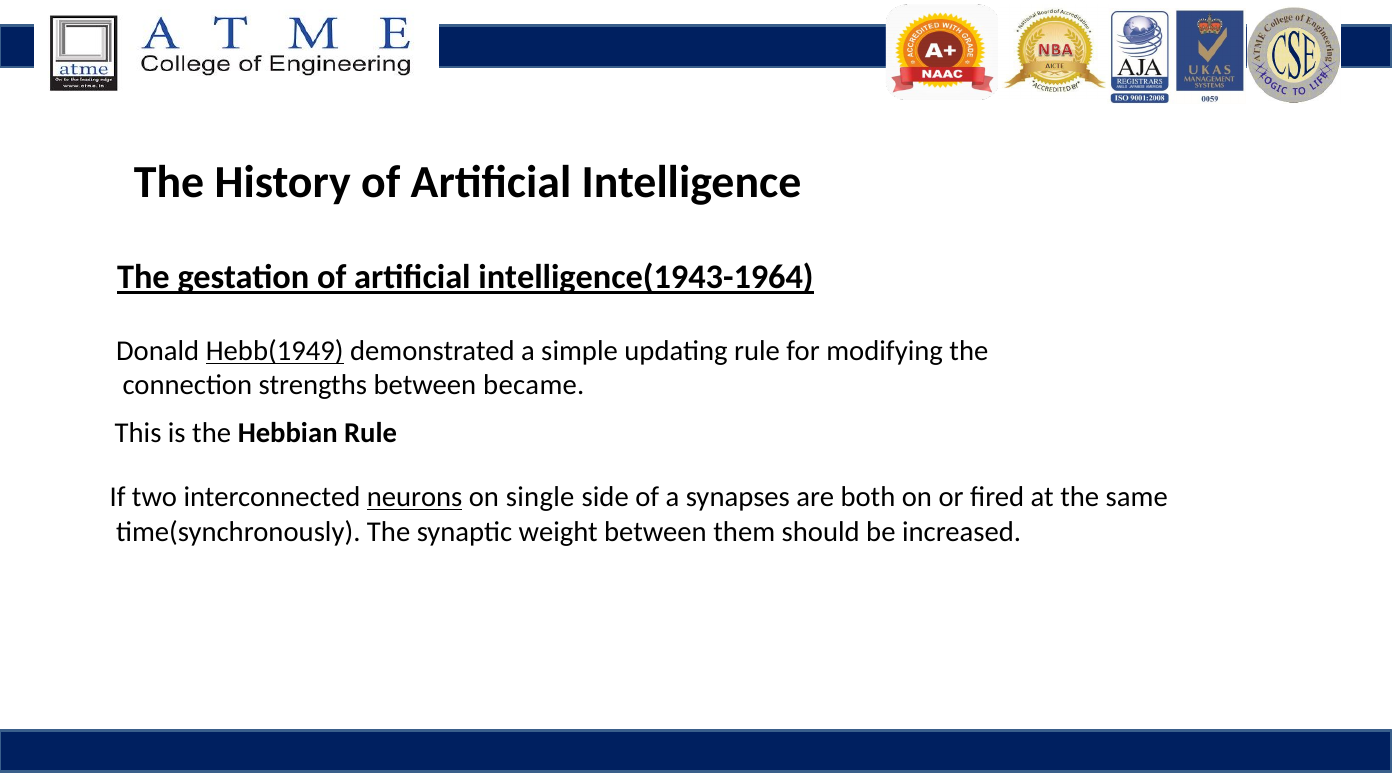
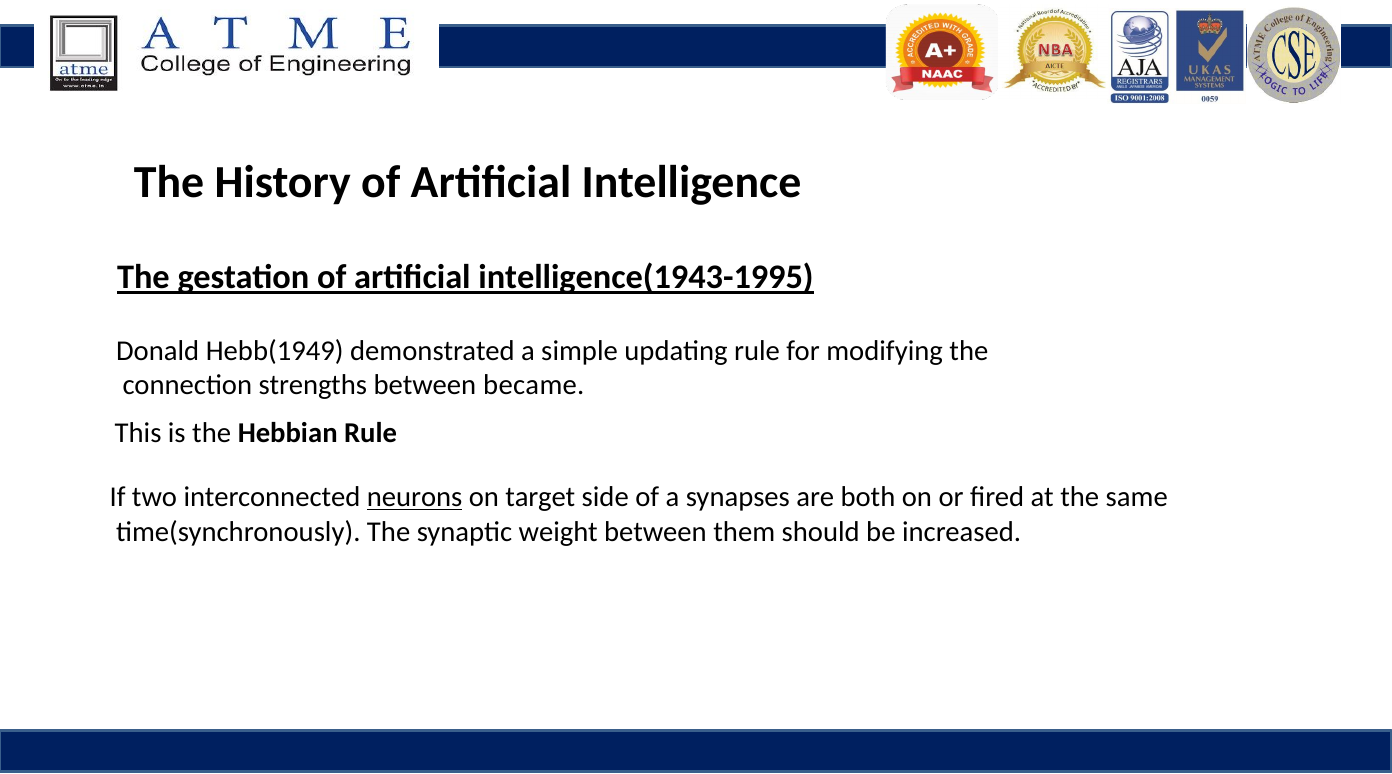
intelligence(1943-1964: intelligence(1943-1964 -> intelligence(1943-1995
Hebb(1949 underline: present -> none
single: single -> target
